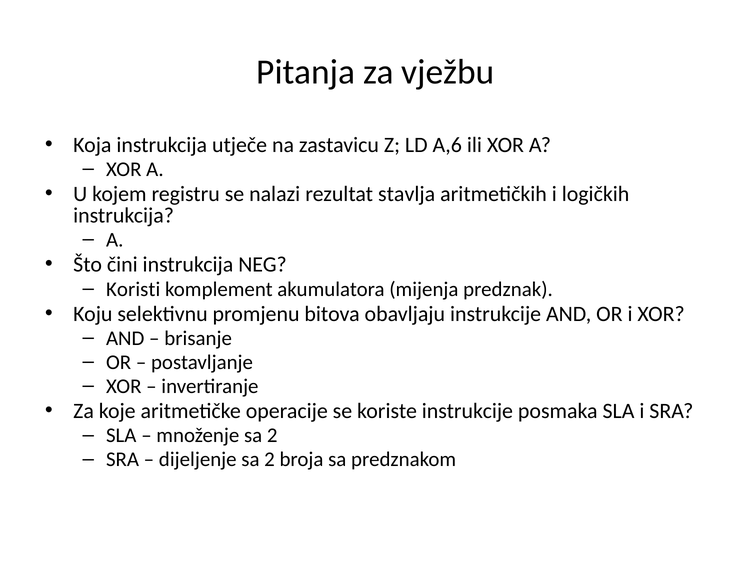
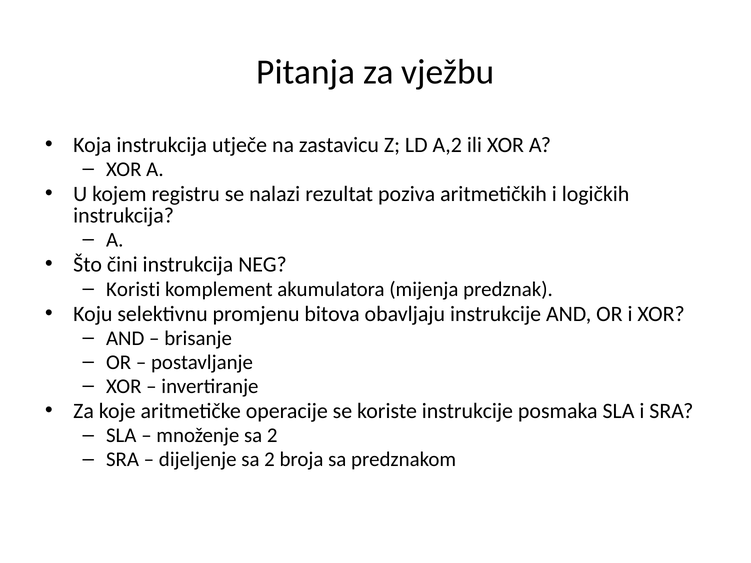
A,6: A,6 -> A,2
stavlja: stavlja -> poziva
